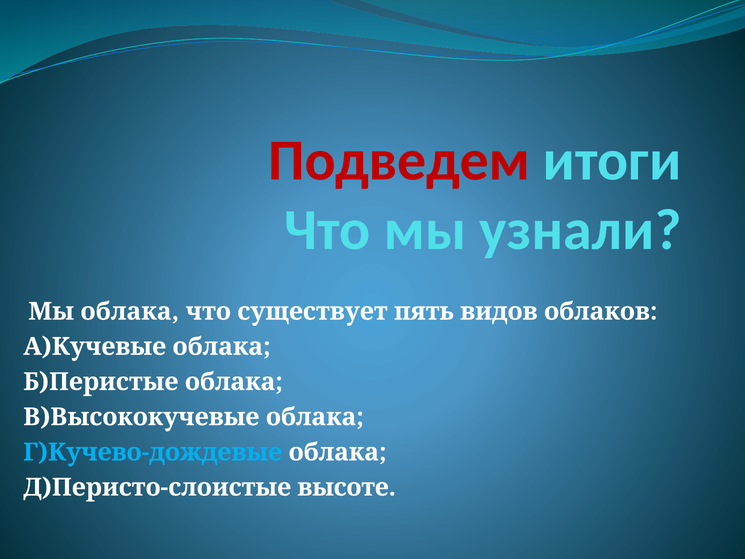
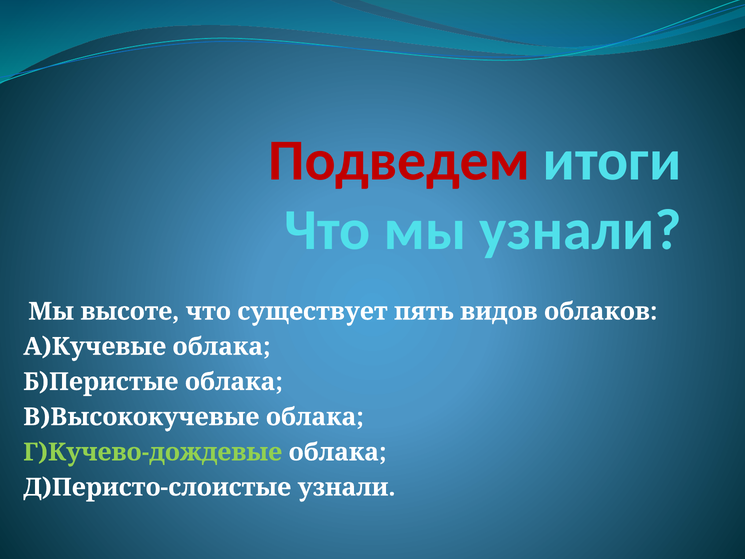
Мы облака: облака -> высоте
Г)Кучево-дождевые colour: light blue -> light green
Д)Перисто-слоистые высоте: высоте -> узнали
